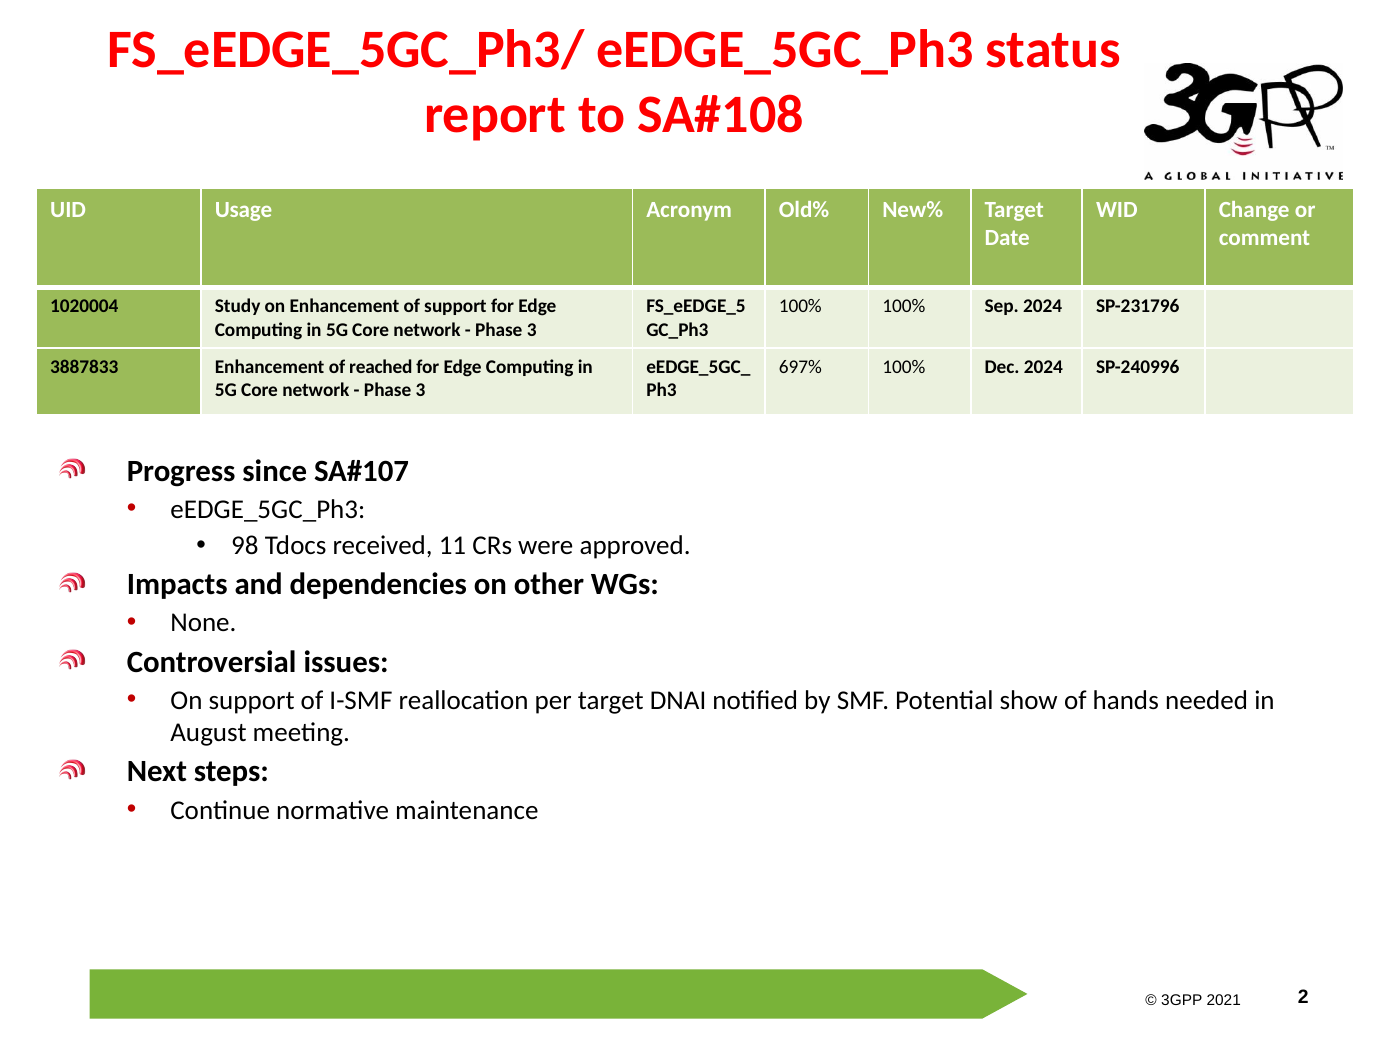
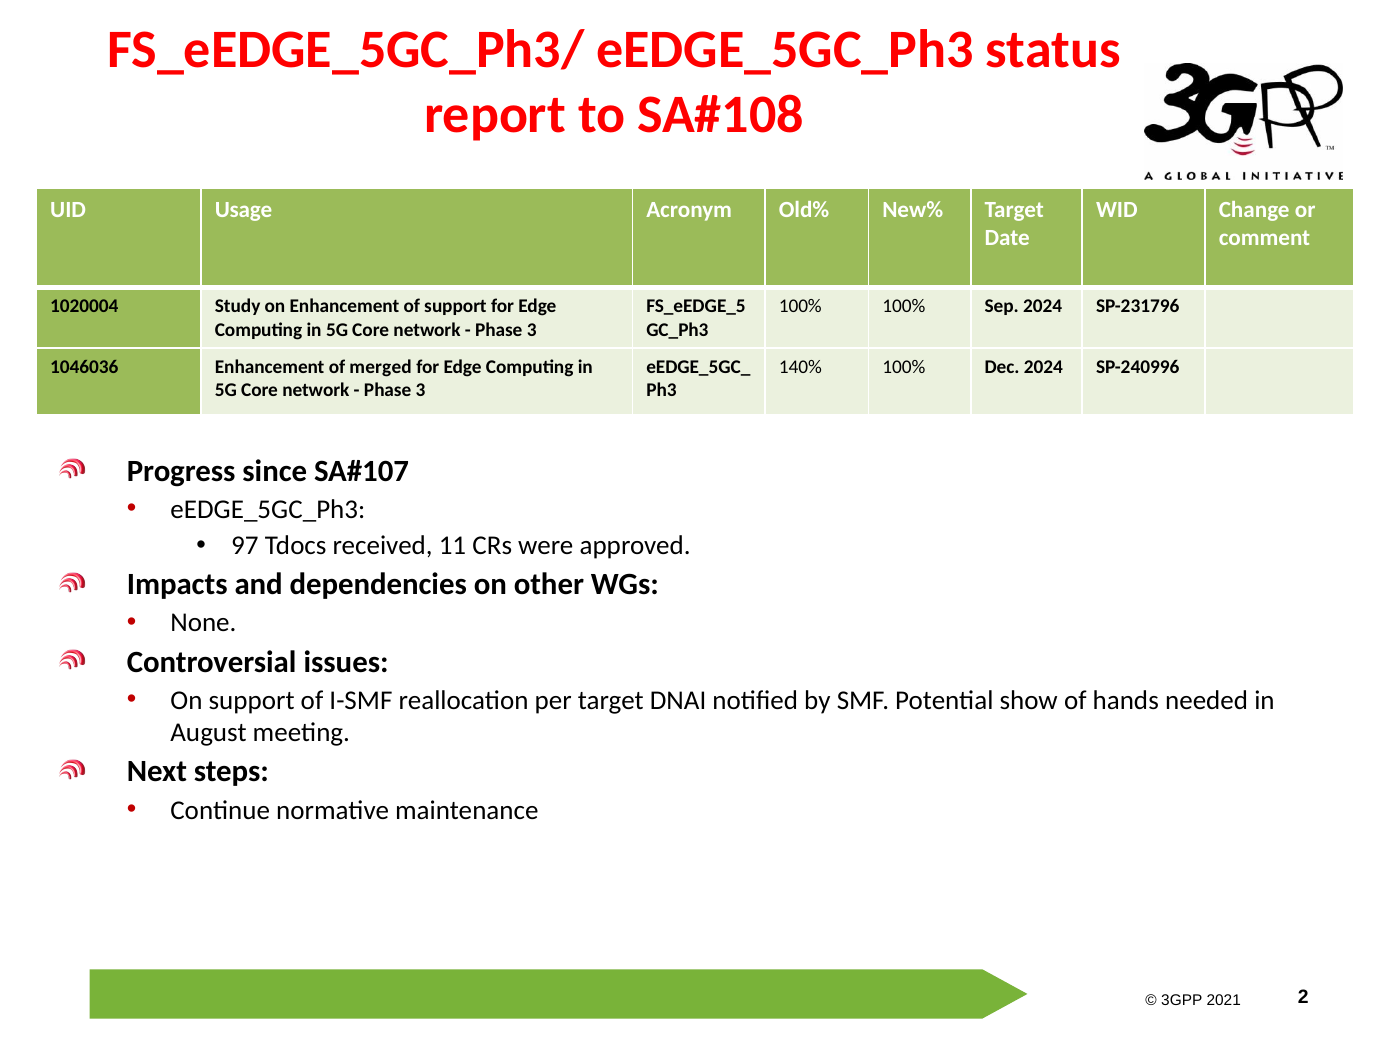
3887833: 3887833 -> 1046036
reached: reached -> merged
697%: 697% -> 140%
98: 98 -> 97
